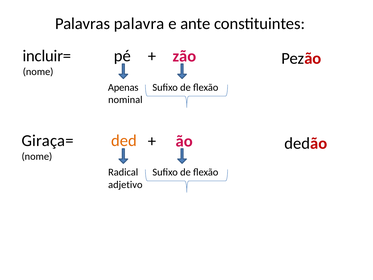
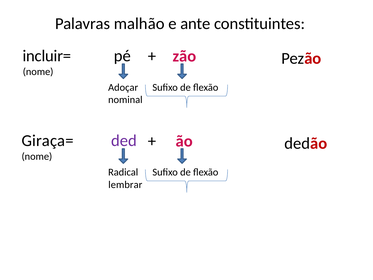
palavra: palavra -> malhão
Apenas: Apenas -> Adoçar
ded colour: orange -> purple
adjetivo: adjetivo -> lembrar
